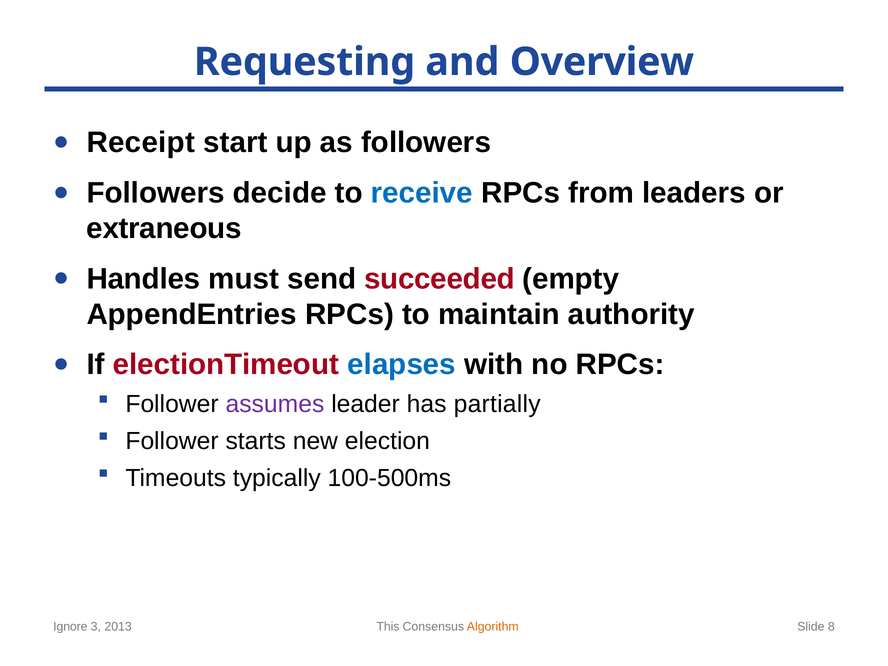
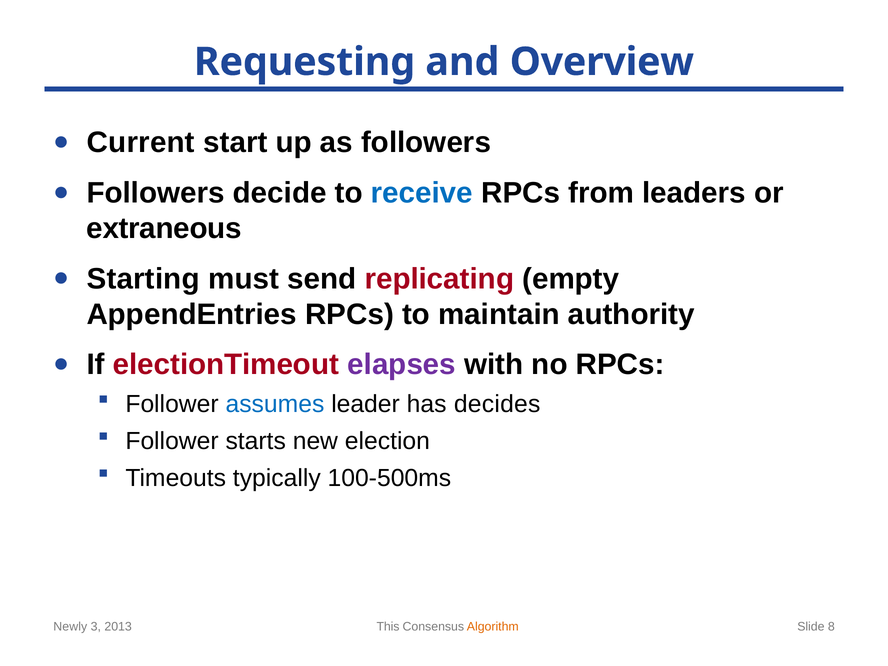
Receipt: Receipt -> Current
Handles: Handles -> Starting
succeeded: succeeded -> replicating
elapses colour: blue -> purple
assumes colour: purple -> blue
partially: partially -> decides
Ignore: Ignore -> Newly
